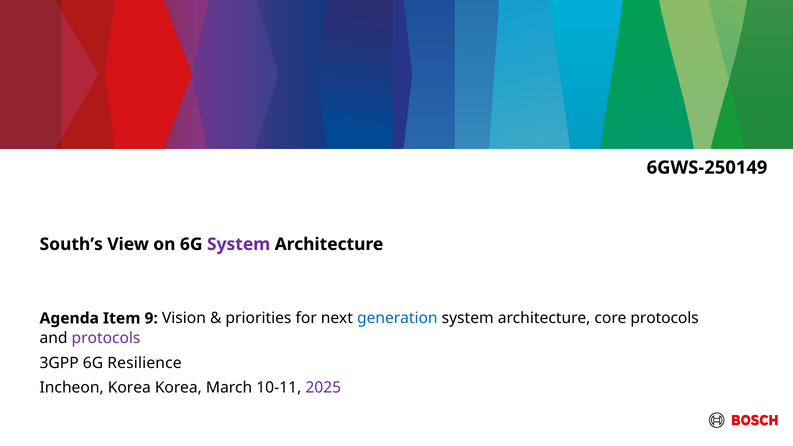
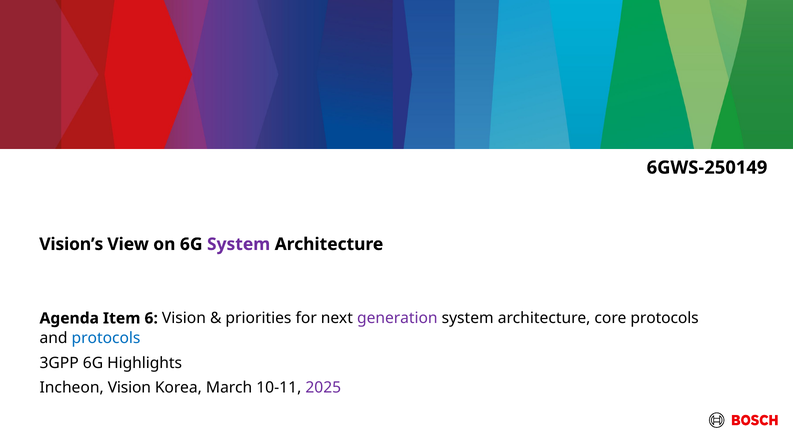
South’s: South’s -> Vision’s
9: 9 -> 6
generation colour: blue -> purple
protocols at (106, 338) colour: purple -> blue
Resilience: Resilience -> Highlights
Incheon Korea: Korea -> Vision
